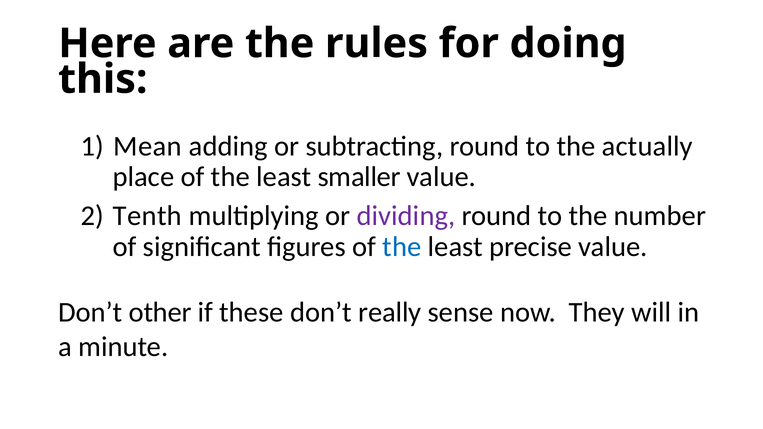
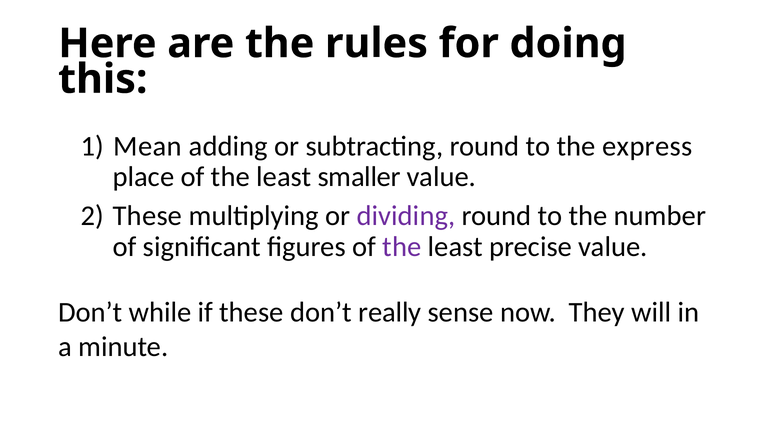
actually: actually -> express
Tenth at (147, 216): Tenth -> These
the at (402, 247) colour: blue -> purple
other: other -> while
